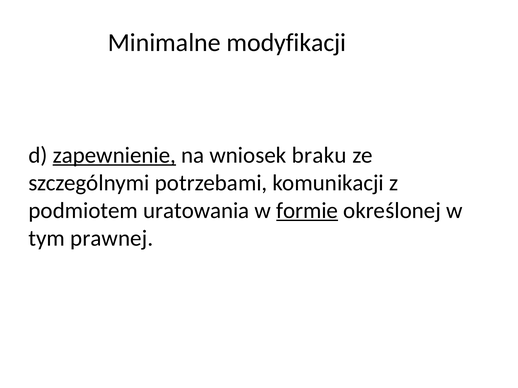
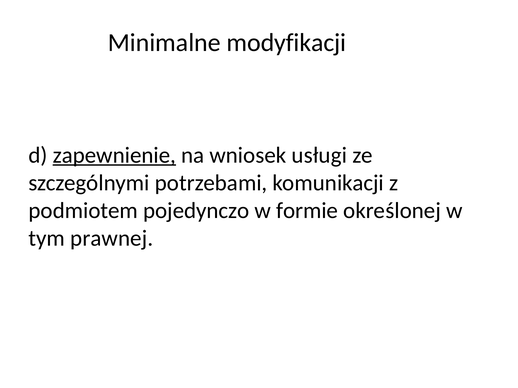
braku: braku -> usługi
uratowania: uratowania -> pojedynczo
formie underline: present -> none
